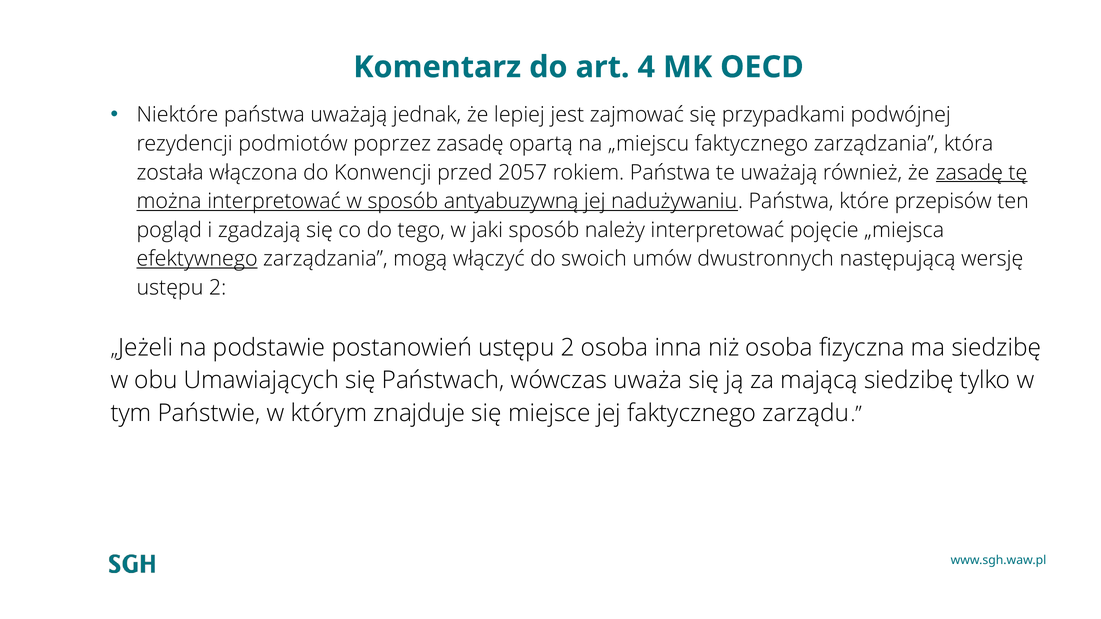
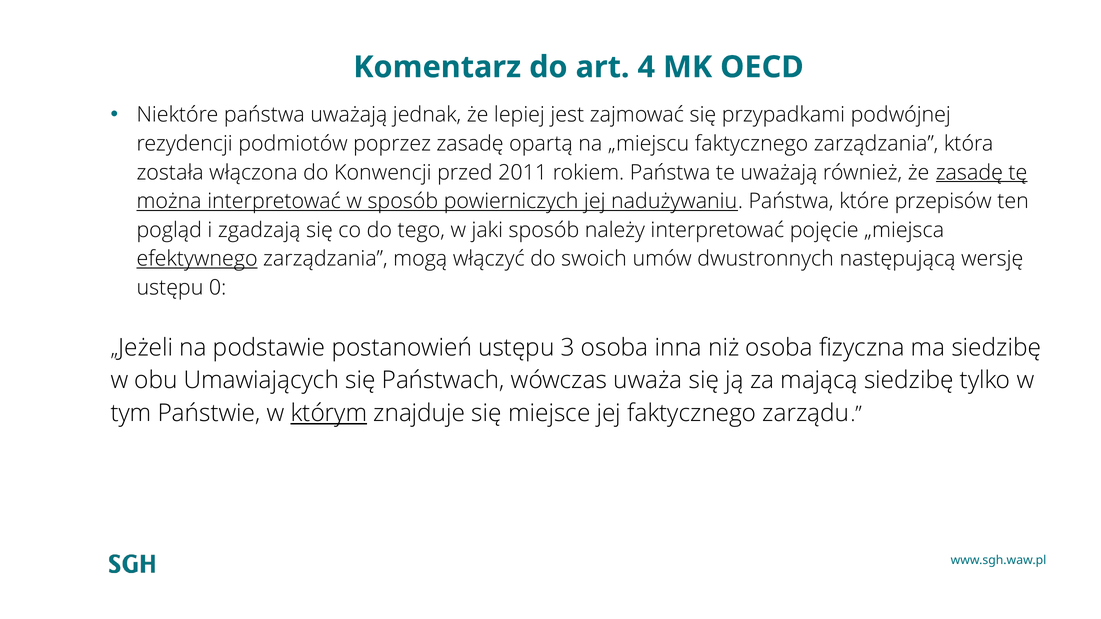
2057: 2057 -> 2011
antyabuzywną: antyabuzywną -> powierniczych
2 at (218, 288): 2 -> 0
postanowień ustępu 2: 2 -> 3
którym underline: none -> present
